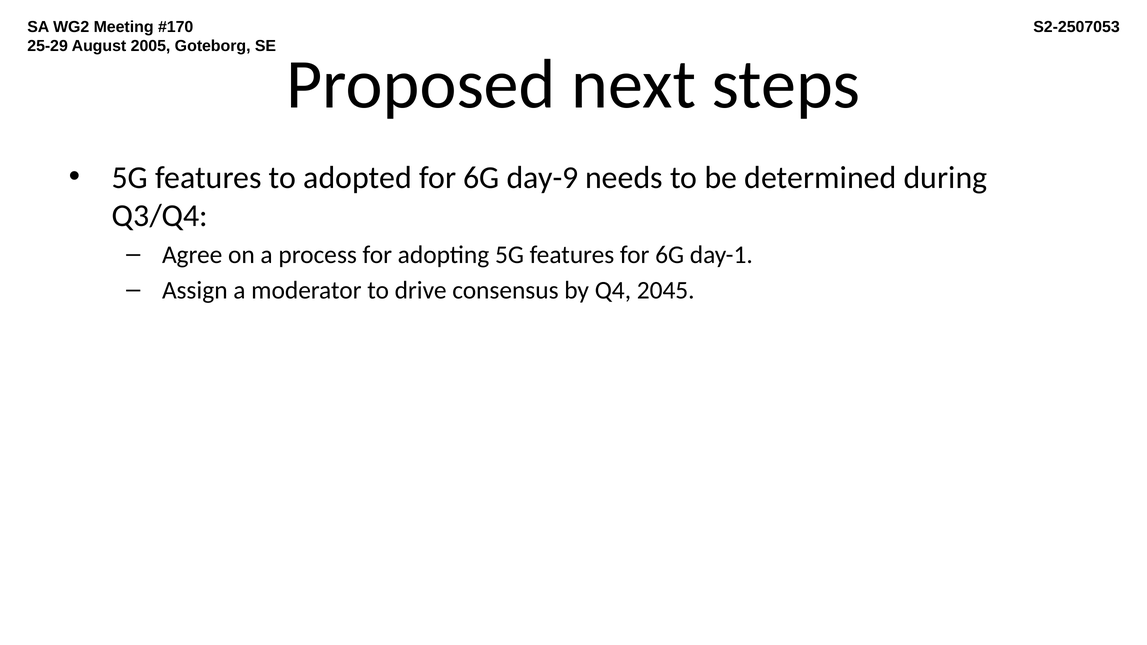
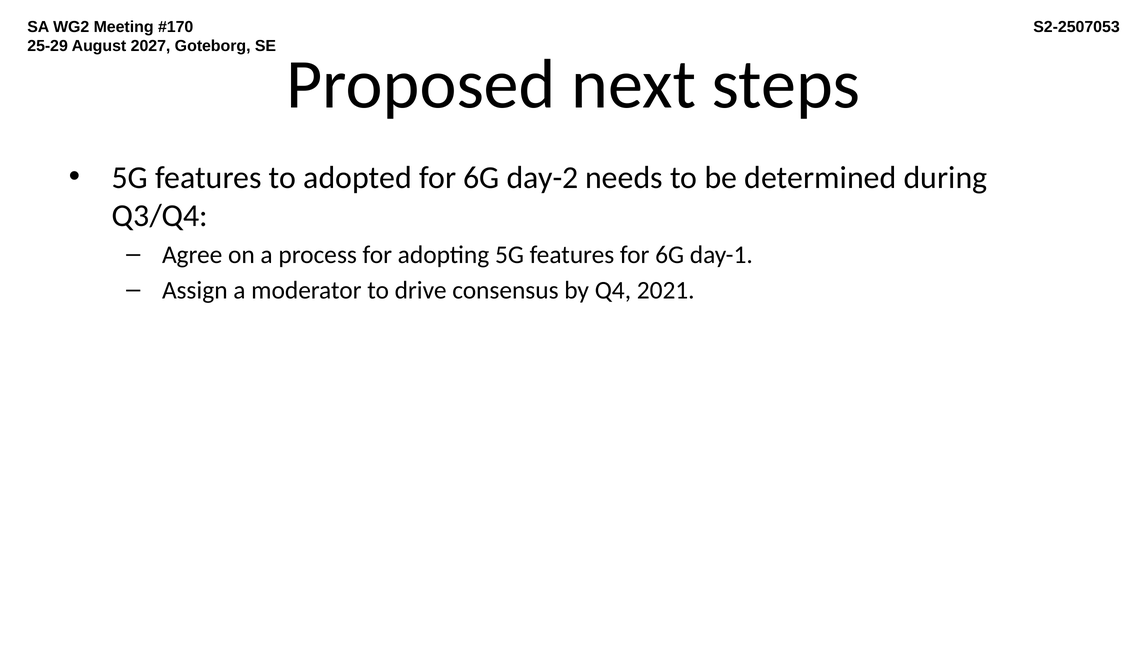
2005: 2005 -> 2027
day-9: day-9 -> day-2
2045: 2045 -> 2021
